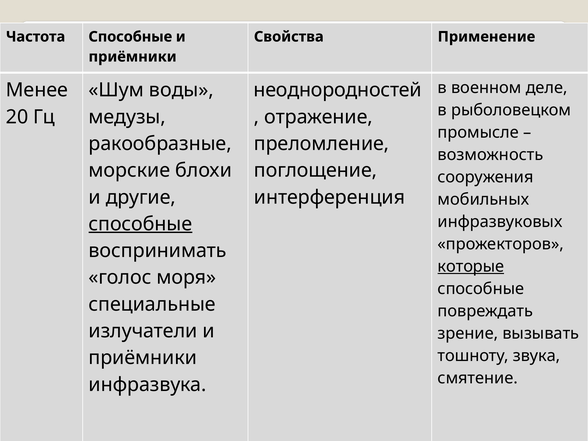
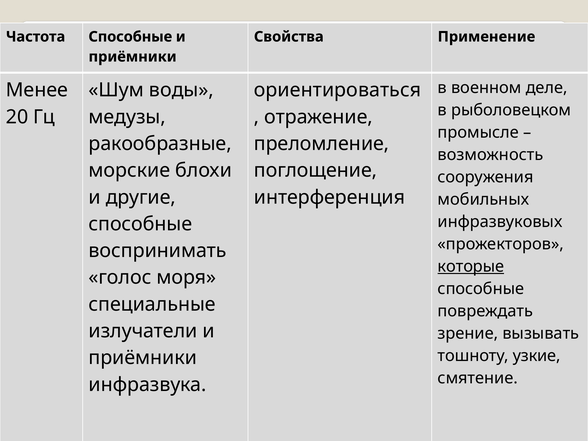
неоднородностей: неоднородностей -> ориентироваться
способные at (140, 224) underline: present -> none
звука: звука -> узкие
